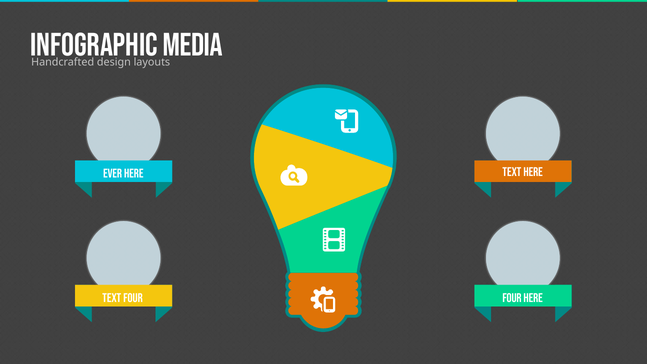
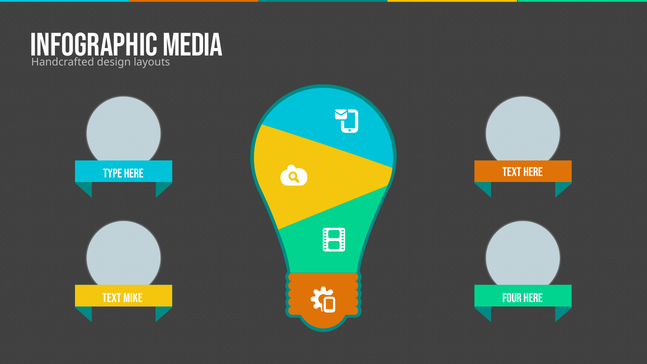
EVER: EVER -> TYPE
TEXT FOUR: FOUR -> MIKE
